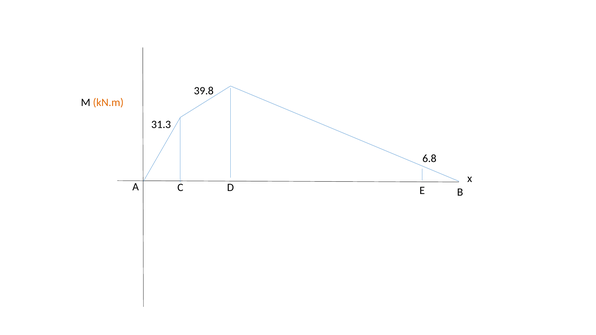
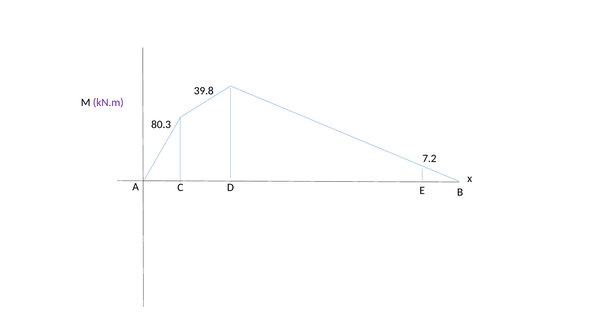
kN.m colour: orange -> purple
31.3: 31.3 -> 80.3
6.8: 6.8 -> 7.2
